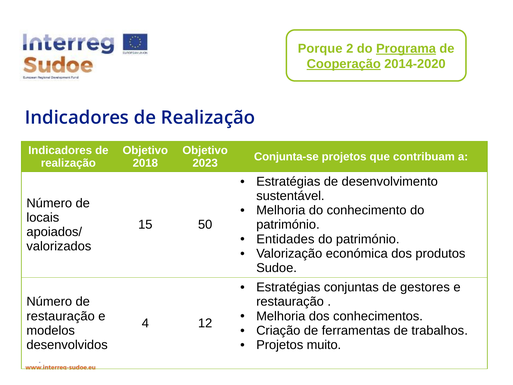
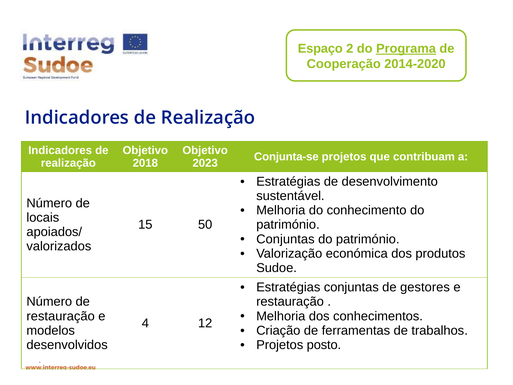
Porque: Porque -> Espaço
Cooperação underline: present -> none
Entidades at (285, 239): Entidades -> Conjuntas
muito: muito -> posto
